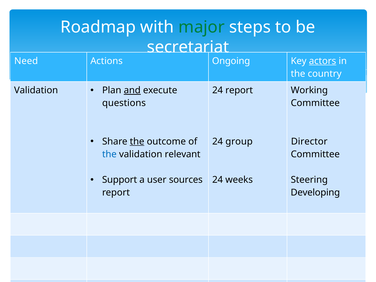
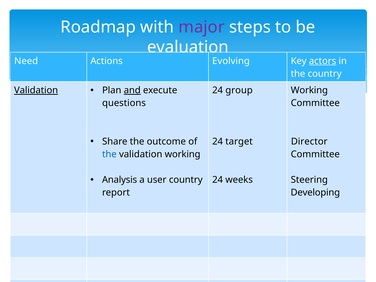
major colour: green -> purple
secretariat: secretariat -> evaluation
Ongoing: Ongoing -> Evolving
Validation at (36, 90) underline: none -> present
24 report: report -> group
the at (137, 141) underline: present -> none
group: group -> target
validation relevant: relevant -> working
Support: Support -> Analysis
user sources: sources -> country
